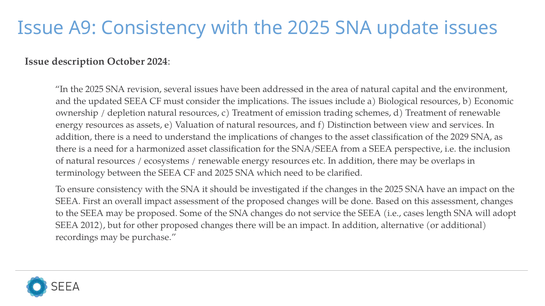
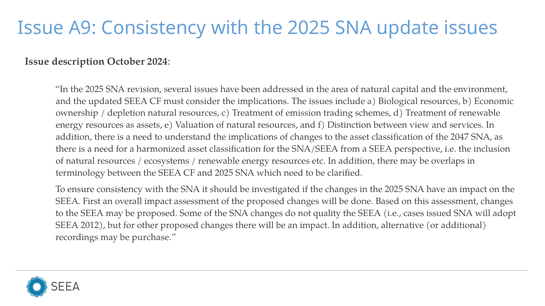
2029: 2029 -> 2047
service: service -> quality
length: length -> issued
